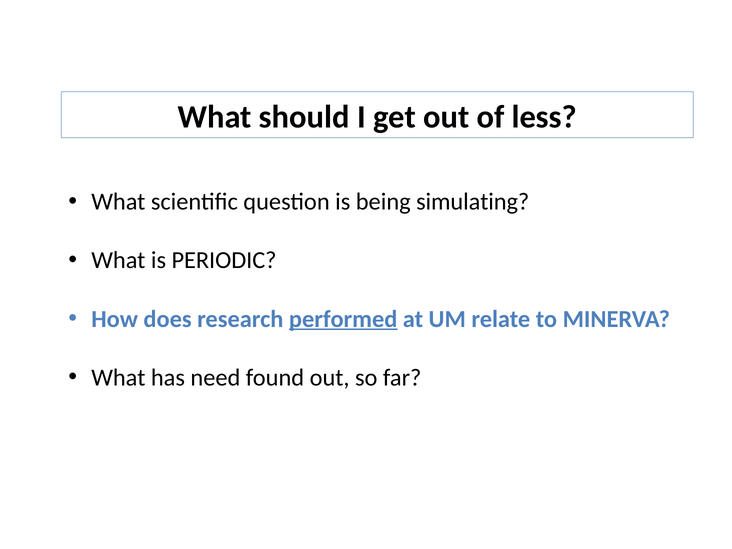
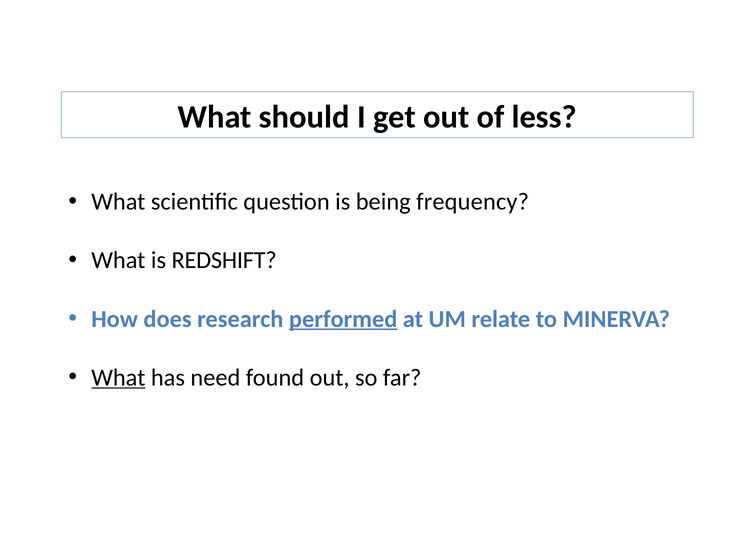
simulating: simulating -> frequency
PERIODIC: PERIODIC -> REDSHIFT
What at (118, 378) underline: none -> present
